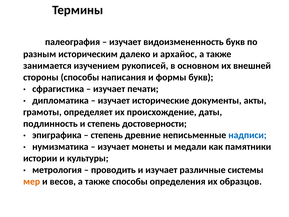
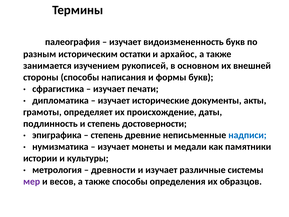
далеко: далеко -> остатки
проводить: проводить -> древности
мер colour: orange -> purple
